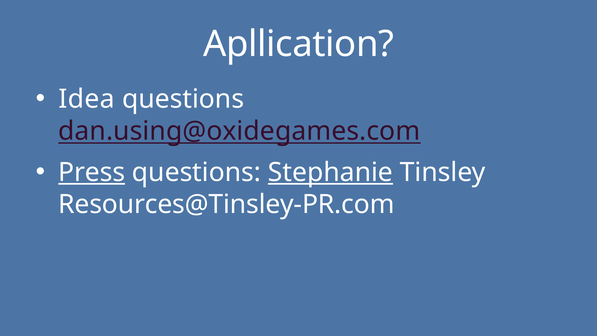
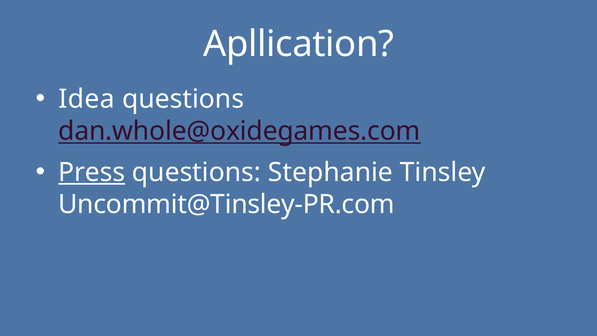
dan.using@oxidegames.com: dan.using@oxidegames.com -> dan.whole@oxidegames.com
Stephanie underline: present -> none
Resources@Tinsley-PR.com: Resources@Tinsley-PR.com -> Uncommit@Tinsley-PR.com
